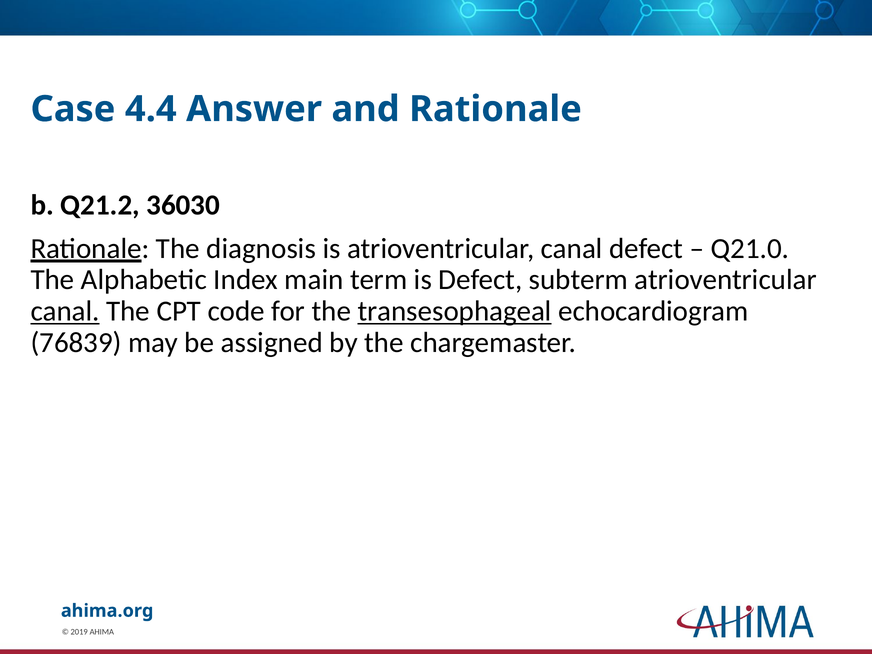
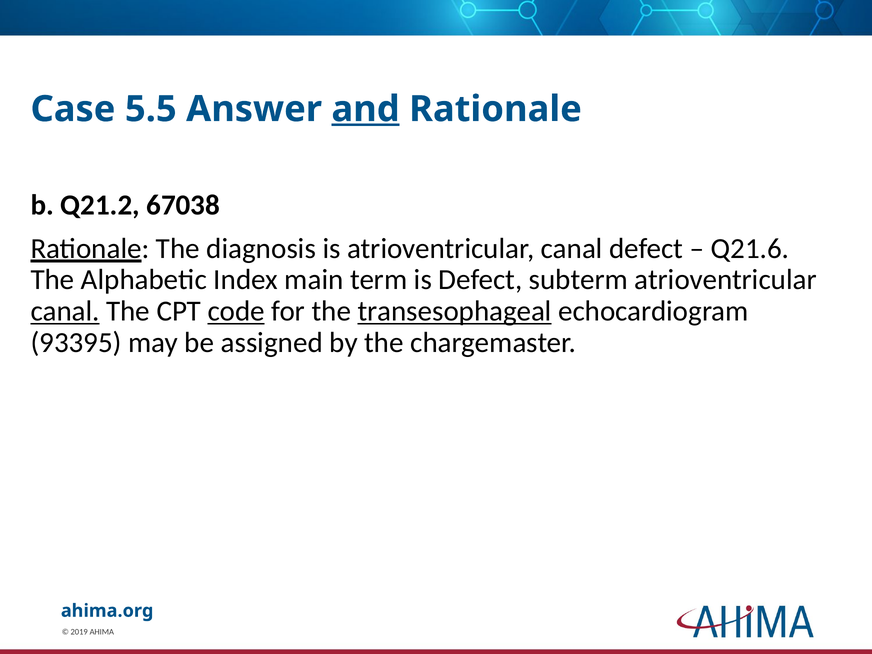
4.4: 4.4 -> 5.5
and underline: none -> present
36030: 36030 -> 67038
Q21.0: Q21.0 -> Q21.6
code underline: none -> present
76839: 76839 -> 93395
